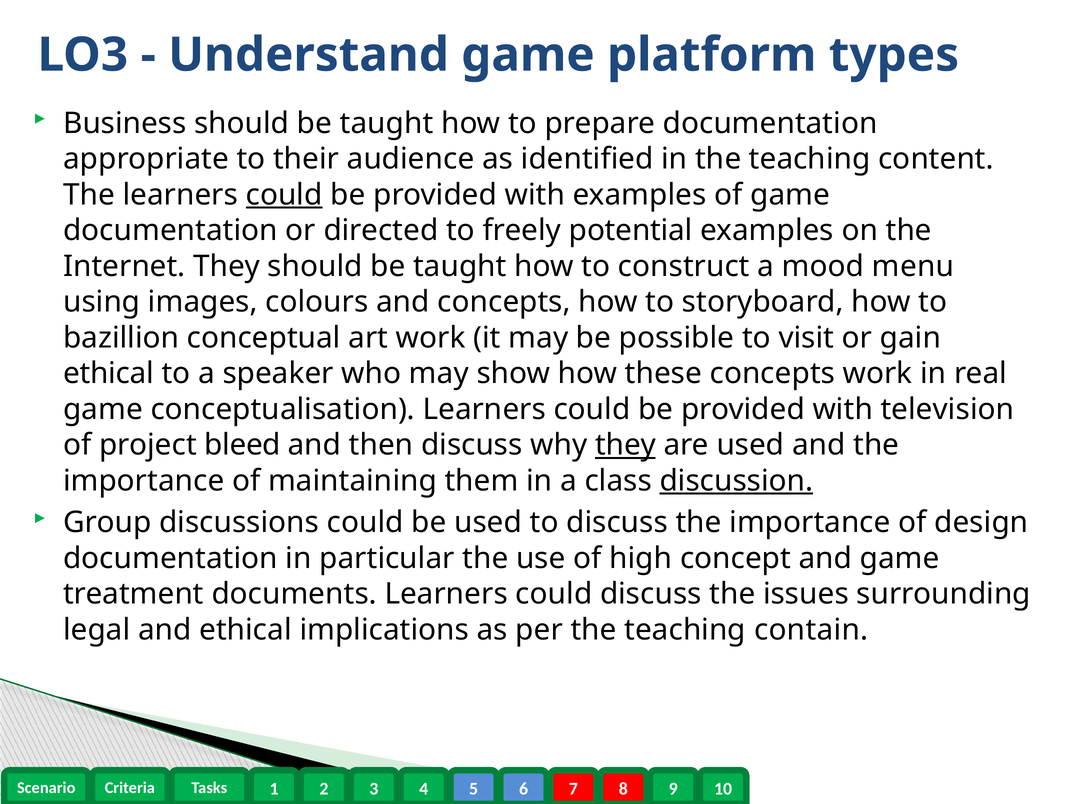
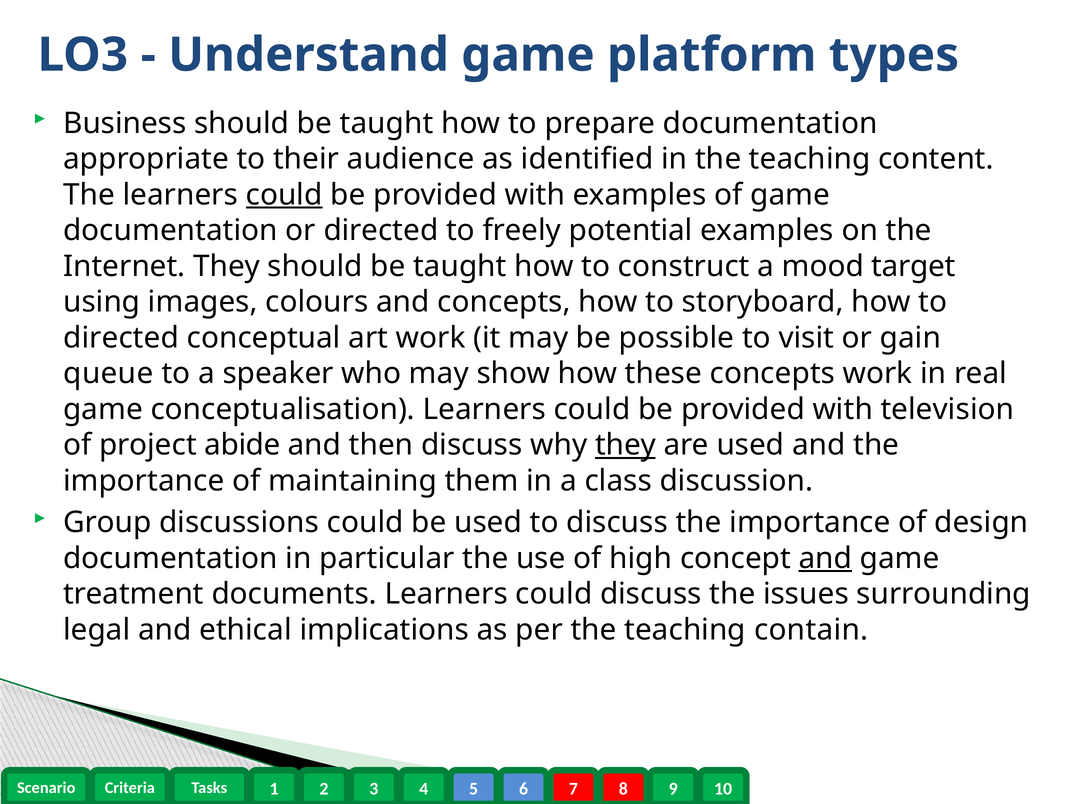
menu: menu -> target
bazillion at (121, 337): bazillion -> directed
ethical at (109, 373): ethical -> queue
bleed: bleed -> abide
discussion underline: present -> none
and at (825, 558) underline: none -> present
